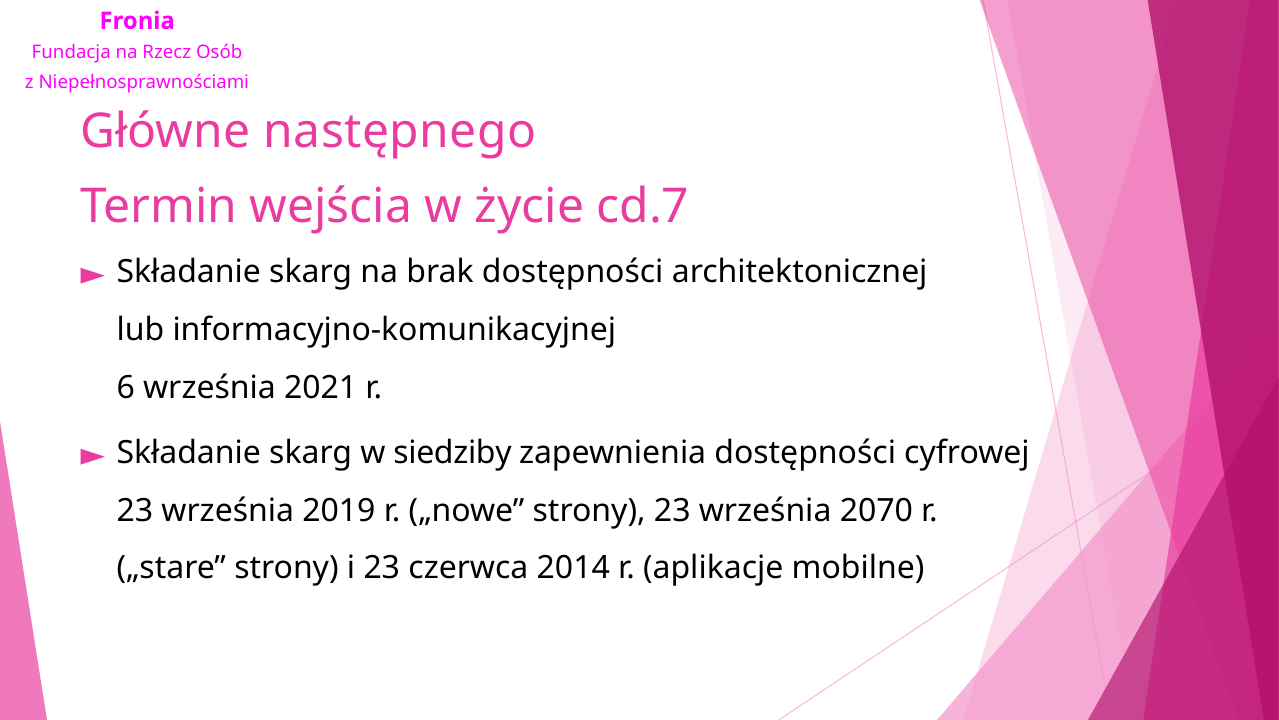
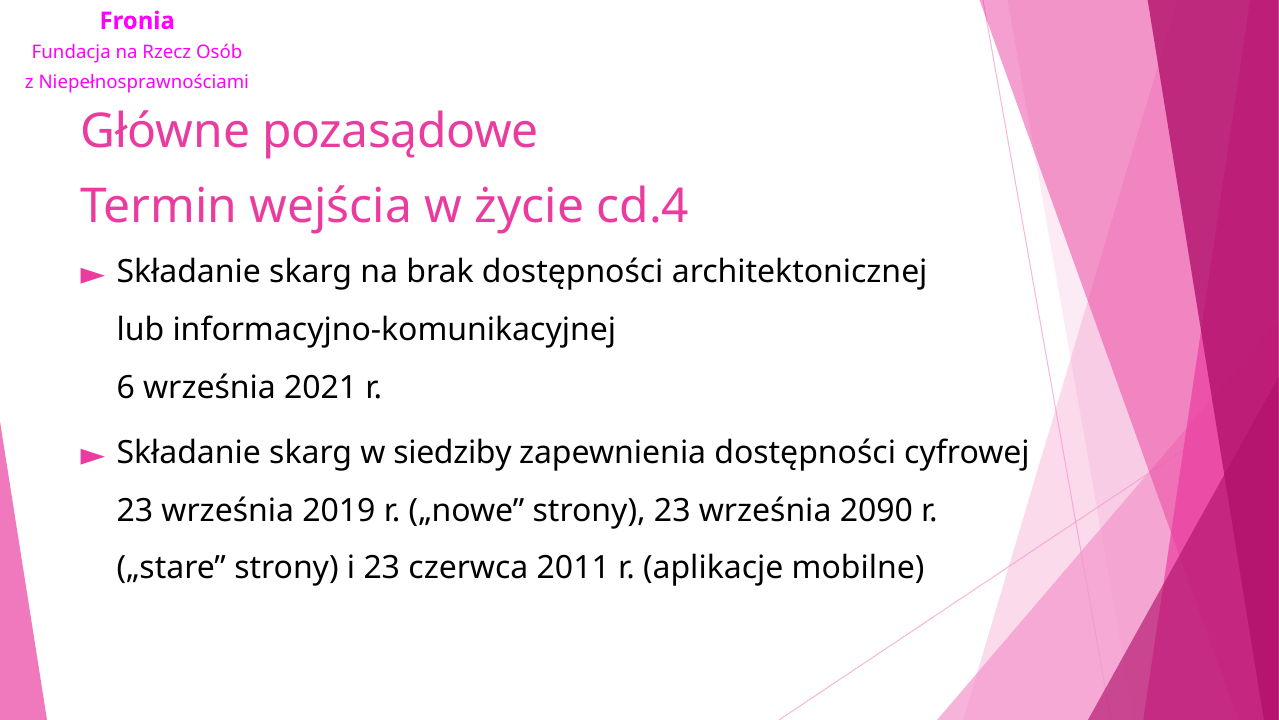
następnego: następnego -> pozasądowe
cd.7: cd.7 -> cd.4
2070: 2070 -> 2090
2014: 2014 -> 2011
